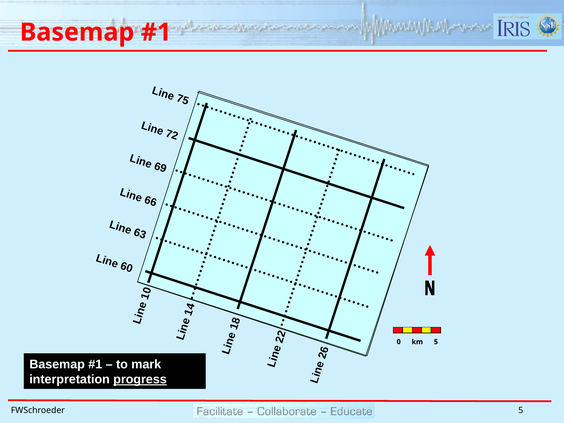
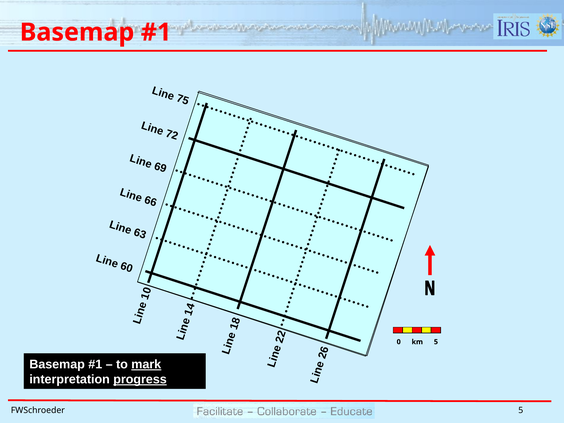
mark underline: none -> present
